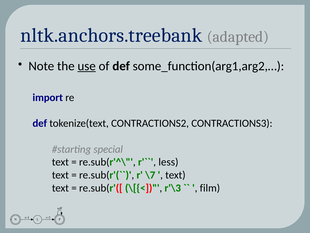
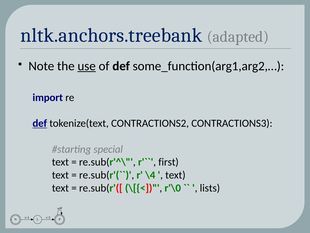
def at (40, 123) underline: none -> present
less: less -> first
\7: \7 -> \4
r'\3: r'\3 -> r'\0
film: film -> lists
